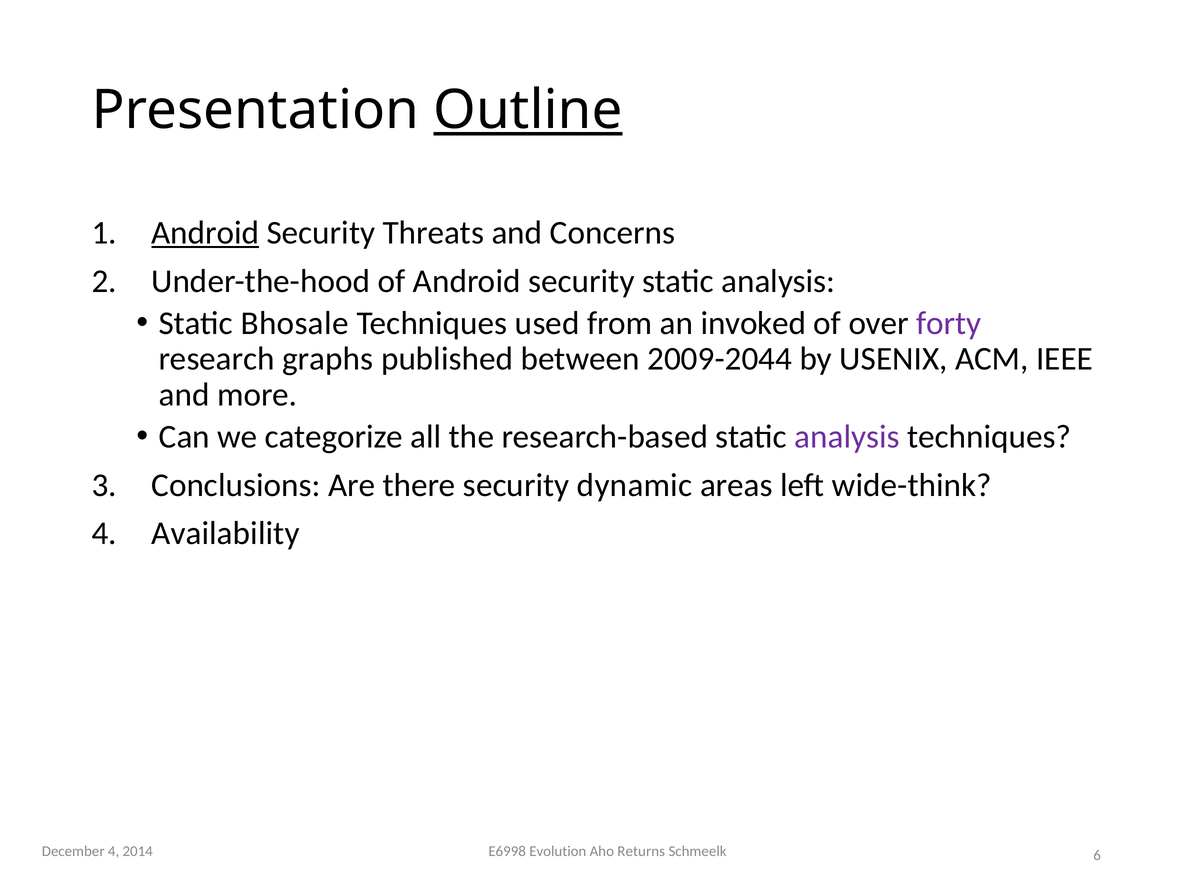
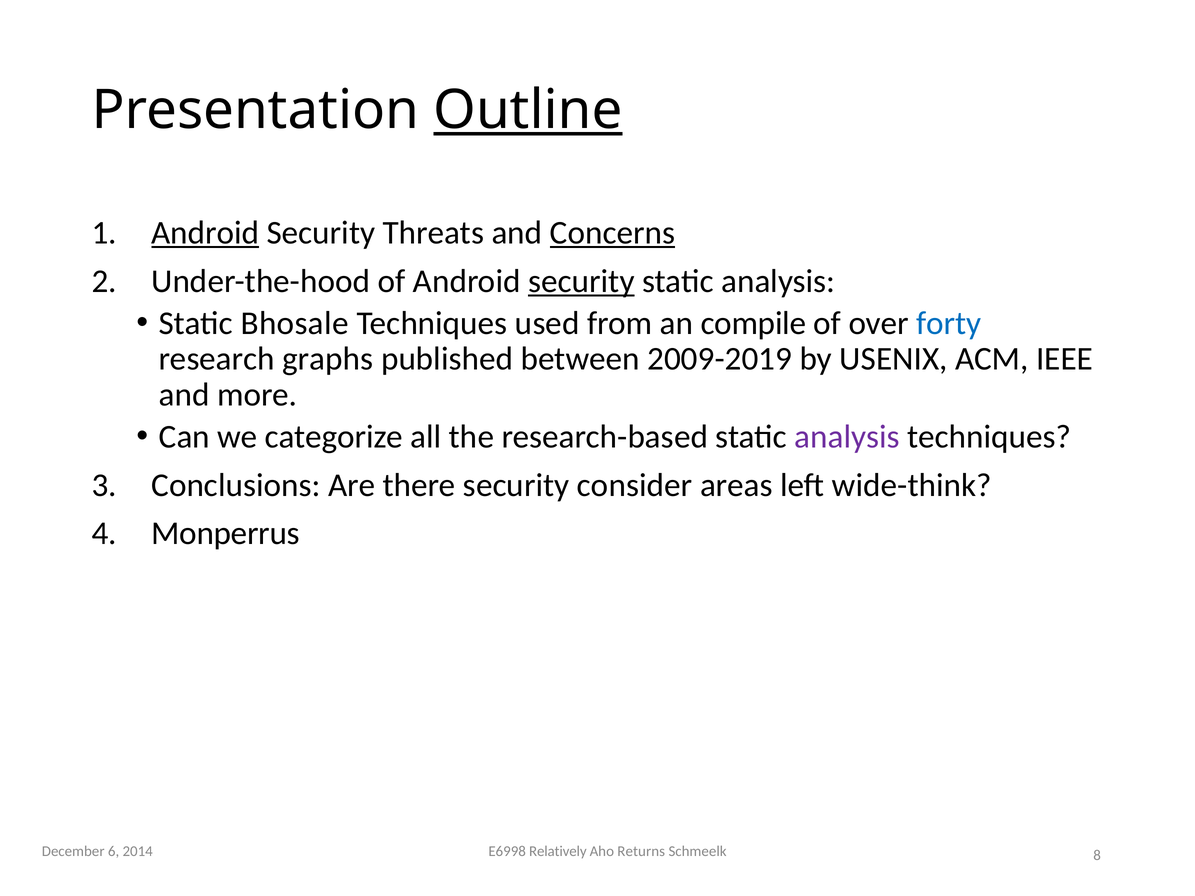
Concerns underline: none -> present
security at (581, 281) underline: none -> present
invoked: invoked -> compile
forty colour: purple -> blue
2009-2044: 2009-2044 -> 2009-2019
dynamic: dynamic -> consider
Availability: Availability -> Monperrus
December 4: 4 -> 6
Evolution: Evolution -> Relatively
6: 6 -> 8
